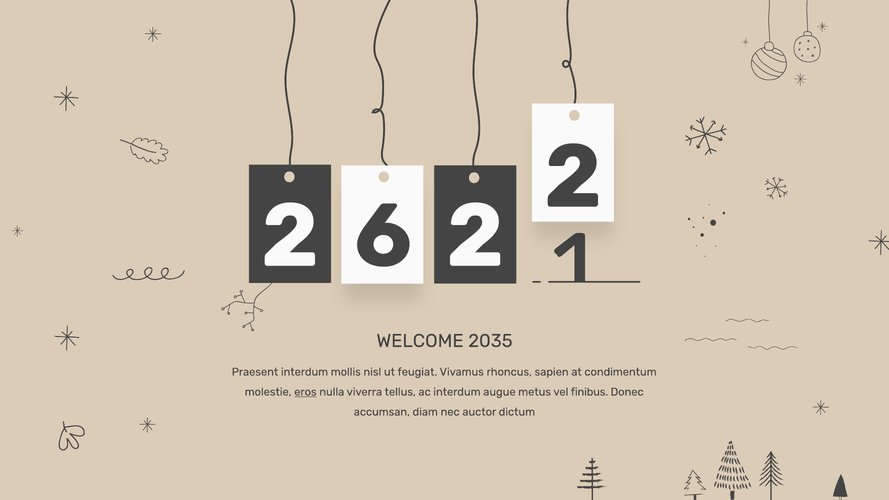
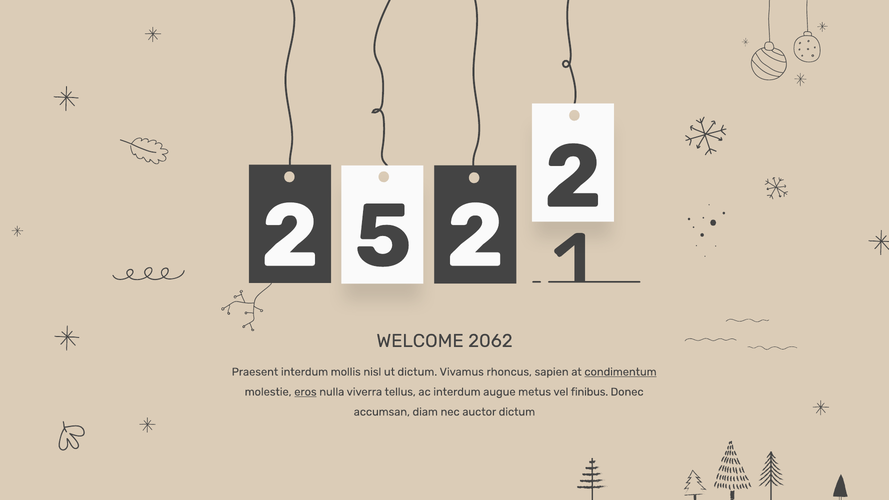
6: 6 -> 5
2035: 2035 -> 2062
ut feugiat: feugiat -> dictum
condimentum underline: none -> present
